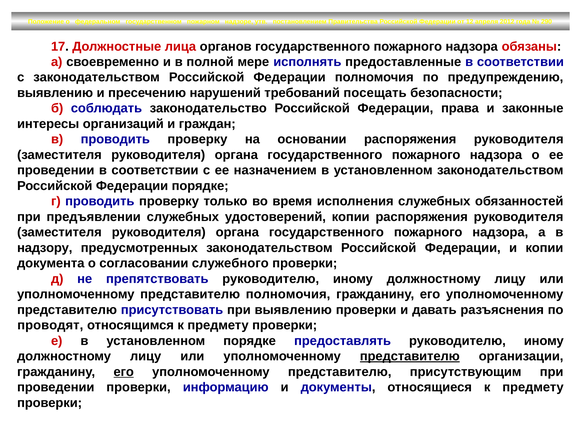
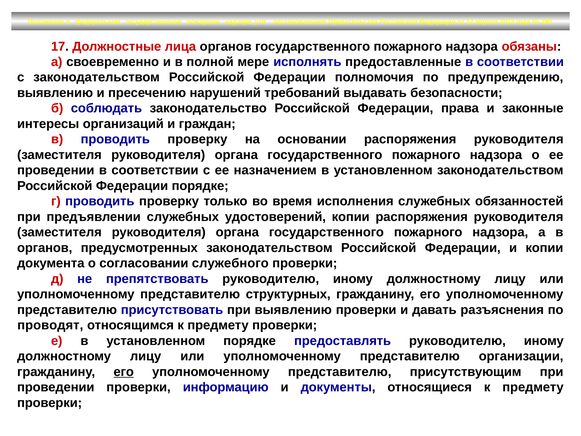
посещать: посещать -> выдавать
надзору at (45, 248): надзору -> органов
представителю полномочия: полномочия -> структурных
представителю at (410, 356) underline: present -> none
